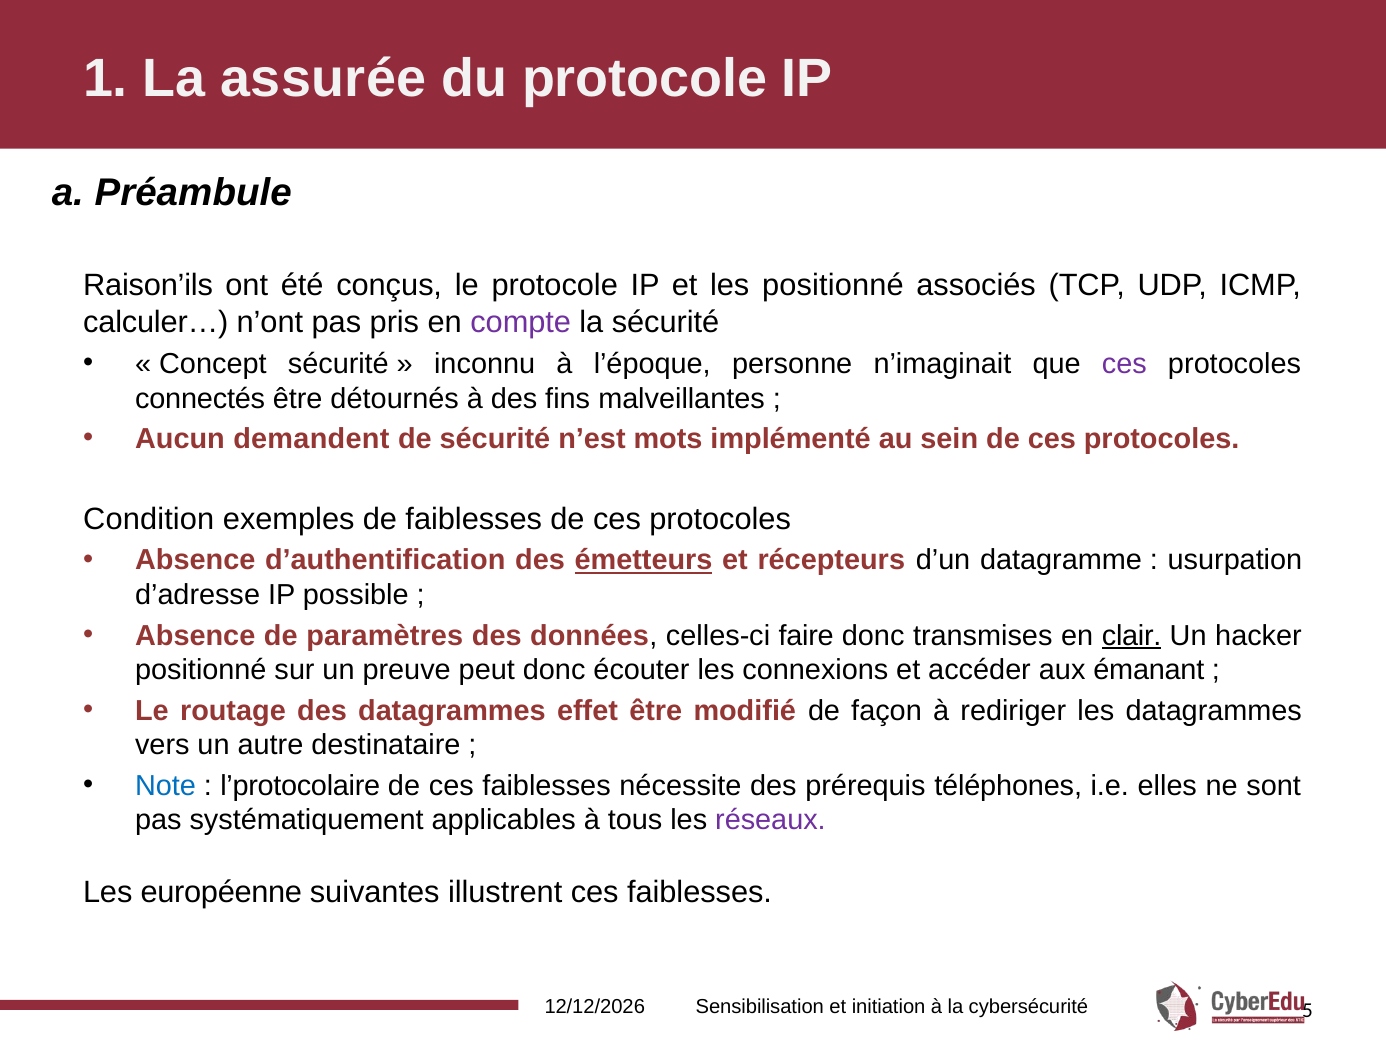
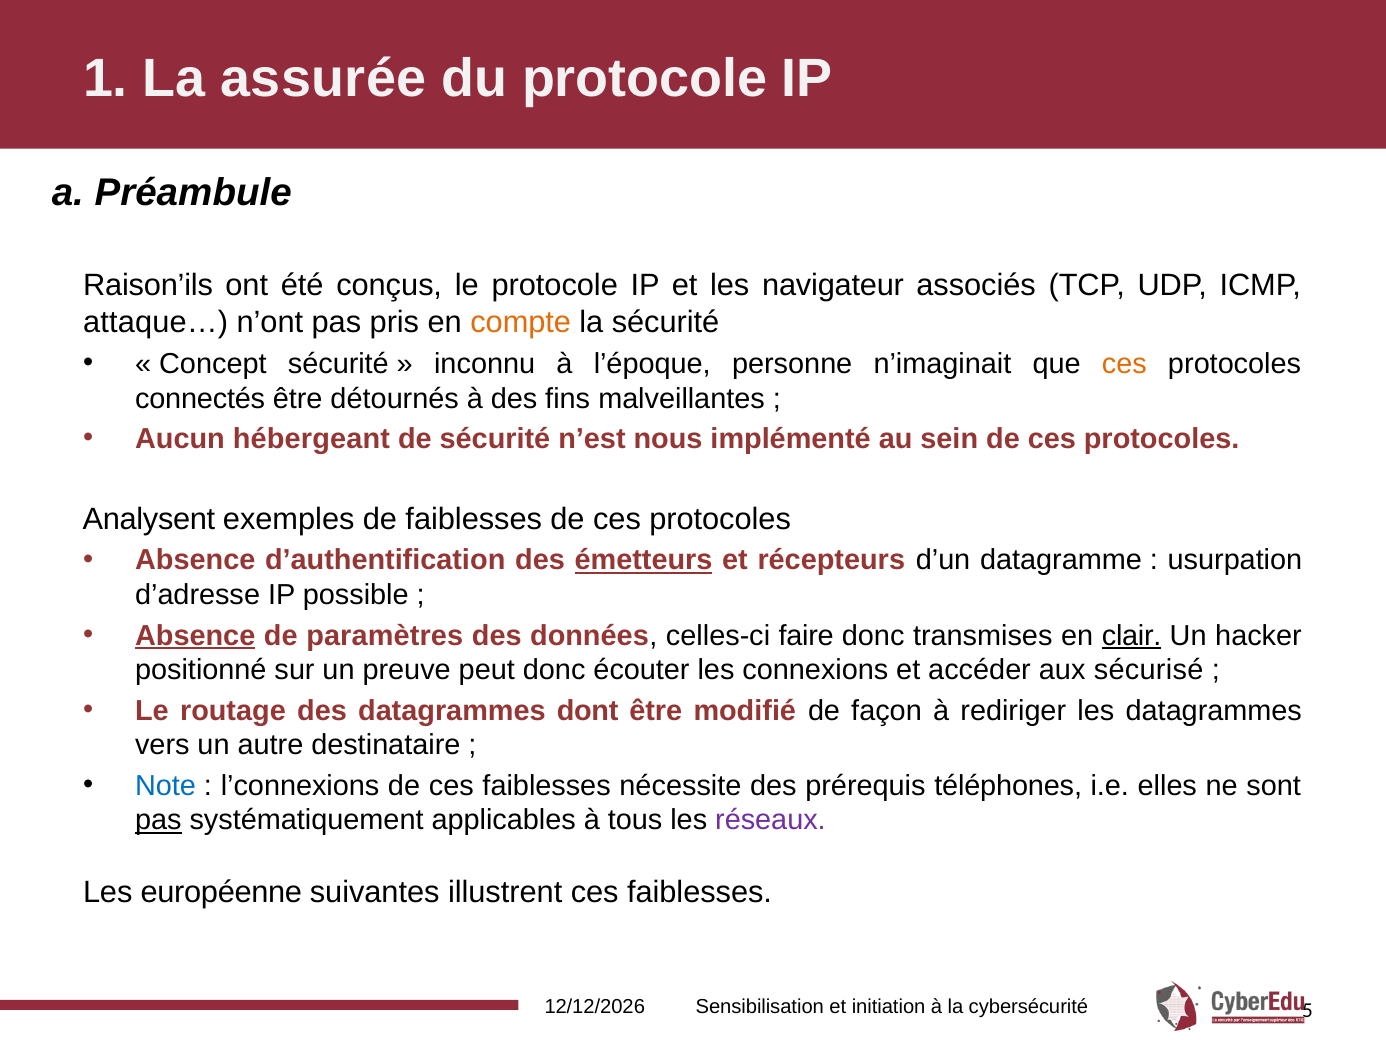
les positionné: positionné -> navigateur
calculer…: calculer… -> attaque…
compte colour: purple -> orange
ces at (1124, 364) colour: purple -> orange
demandent: demandent -> hébergeant
mots: mots -> nous
Condition: Condition -> Analysent
Absence at (195, 635) underline: none -> present
émanant: émanant -> sécurisé
effet: effet -> dont
l’protocolaire: l’protocolaire -> l’connexions
pas at (158, 820) underline: none -> present
